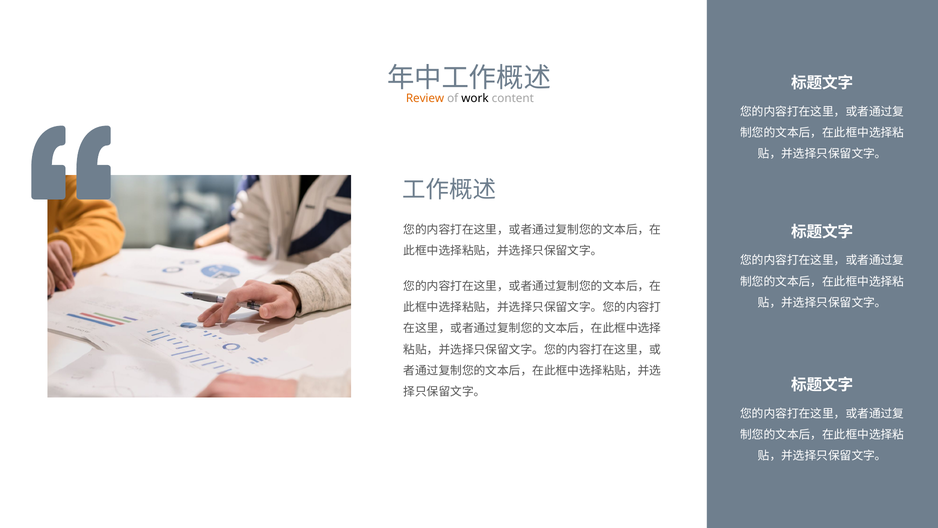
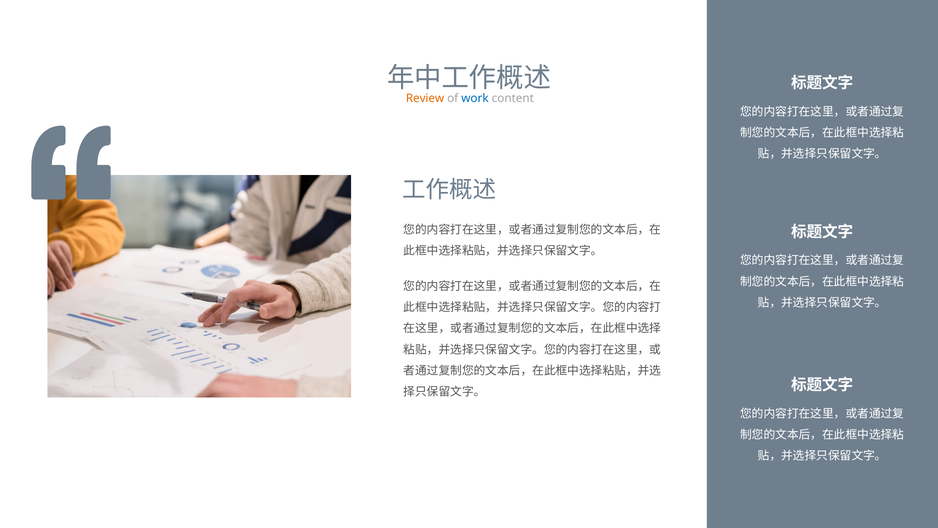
work colour: black -> blue
